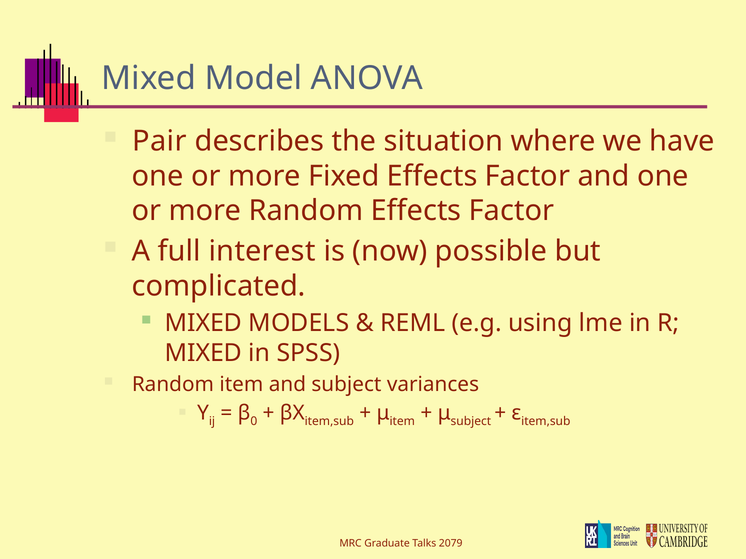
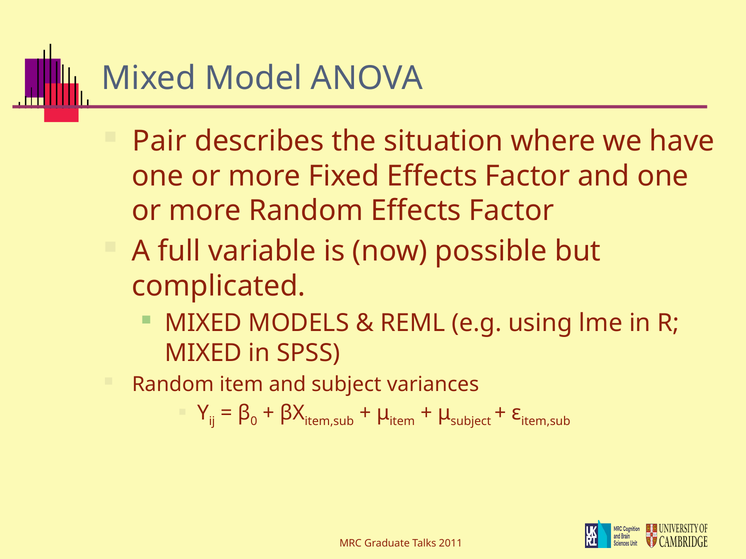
interest: interest -> variable
2079: 2079 -> 2011
